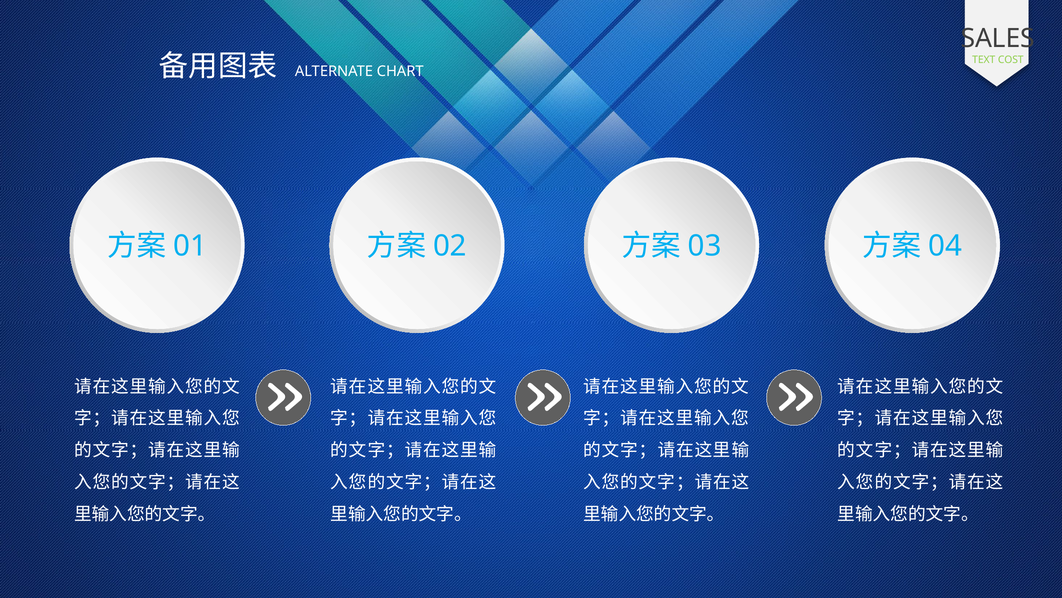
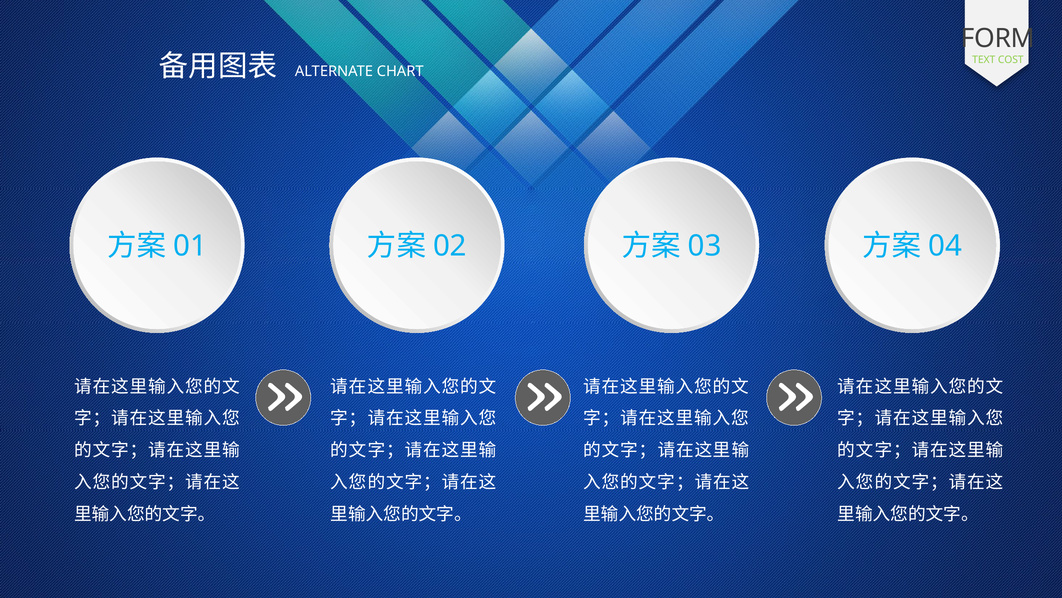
SALES: SALES -> FORM
